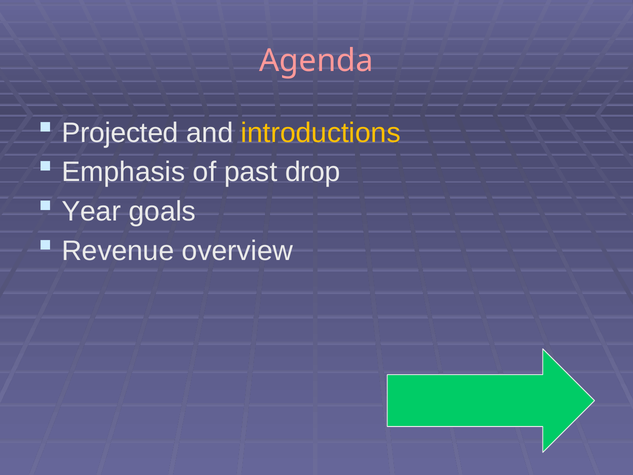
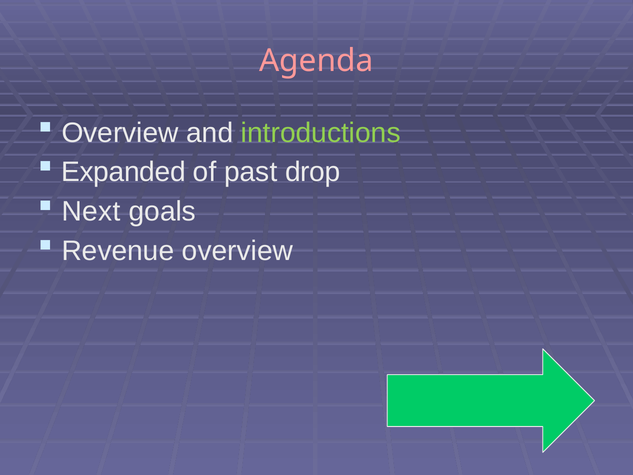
Projected at (120, 133): Projected -> Overview
introductions colour: yellow -> light green
Emphasis: Emphasis -> Expanded
Year: Year -> Next
